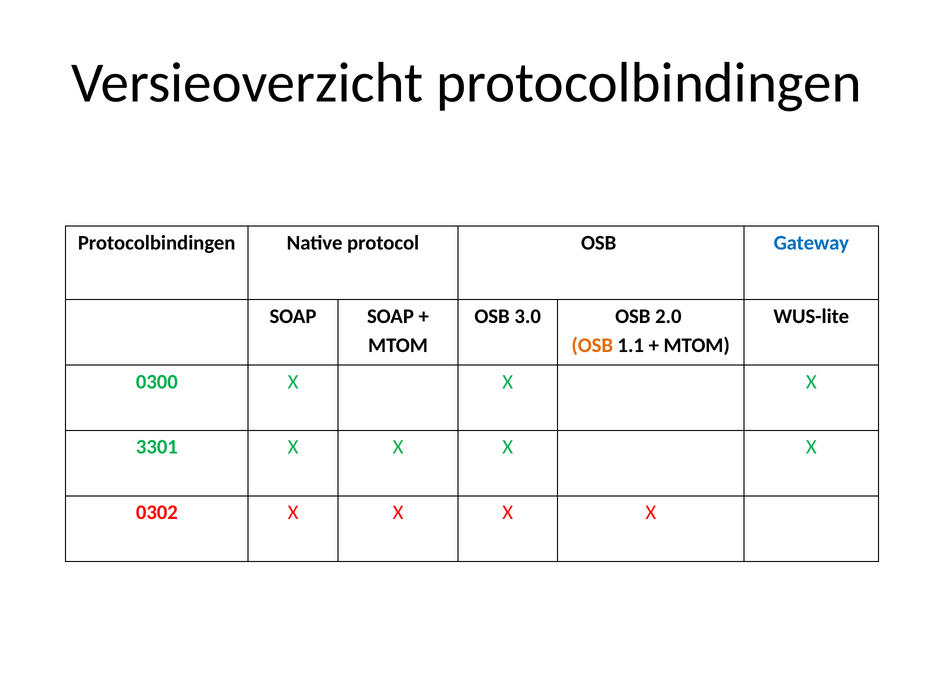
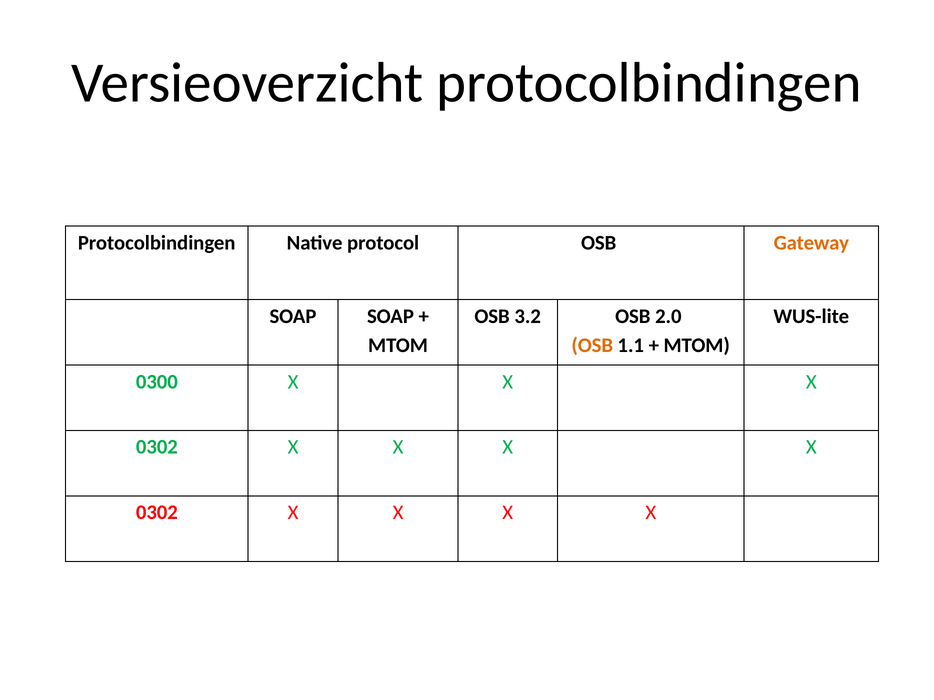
Gateway colour: blue -> orange
3.0: 3.0 -> 3.2
3301 at (157, 447): 3301 -> 0302
